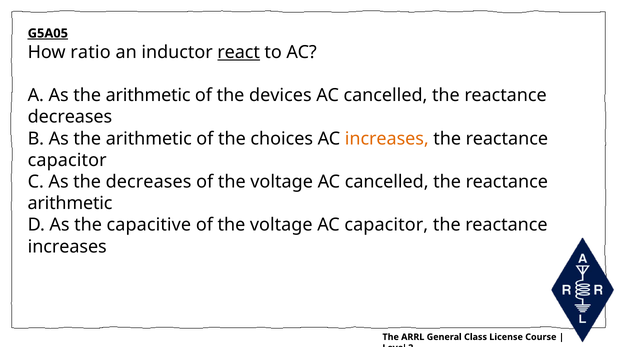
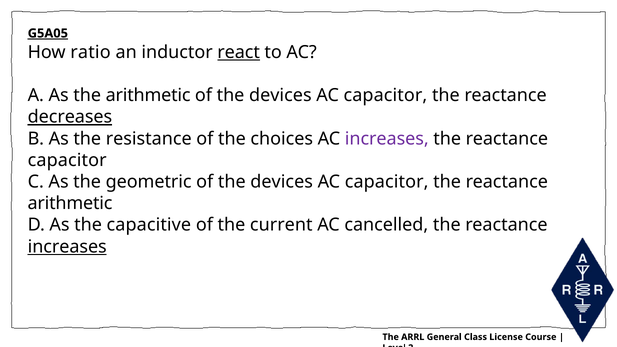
cancelled at (385, 95): cancelled -> capacitor
decreases at (70, 117) underline: none -> present
B As the arithmetic: arithmetic -> resistance
increases at (387, 139) colour: orange -> purple
the decreases: decreases -> geometric
voltage at (282, 182): voltage -> devices
cancelled at (387, 182): cancelled -> capacitor
voltage at (281, 225): voltage -> current
AC capacitor: capacitor -> cancelled
increases at (67, 247) underline: none -> present
